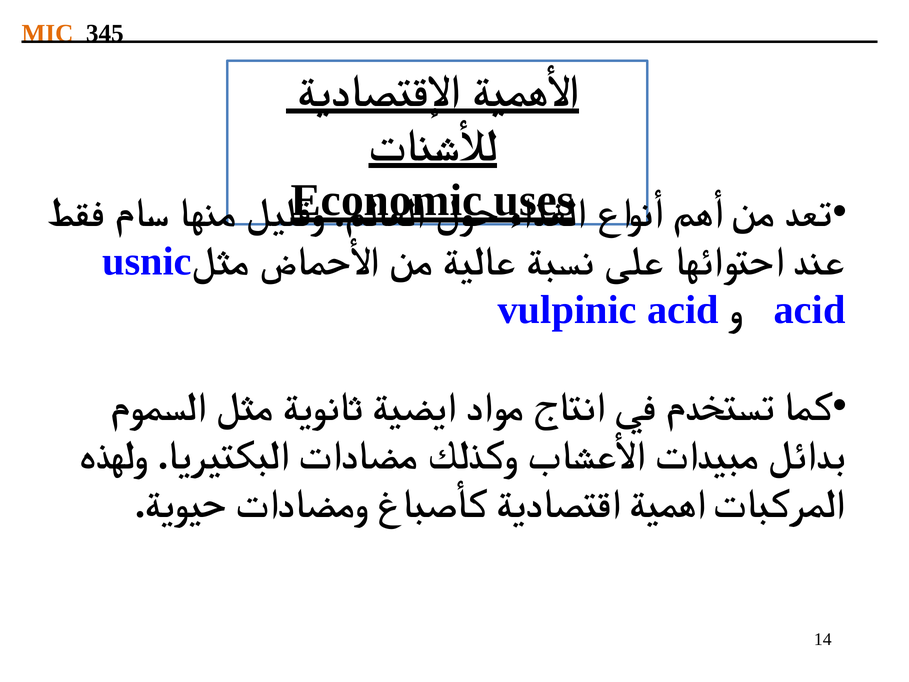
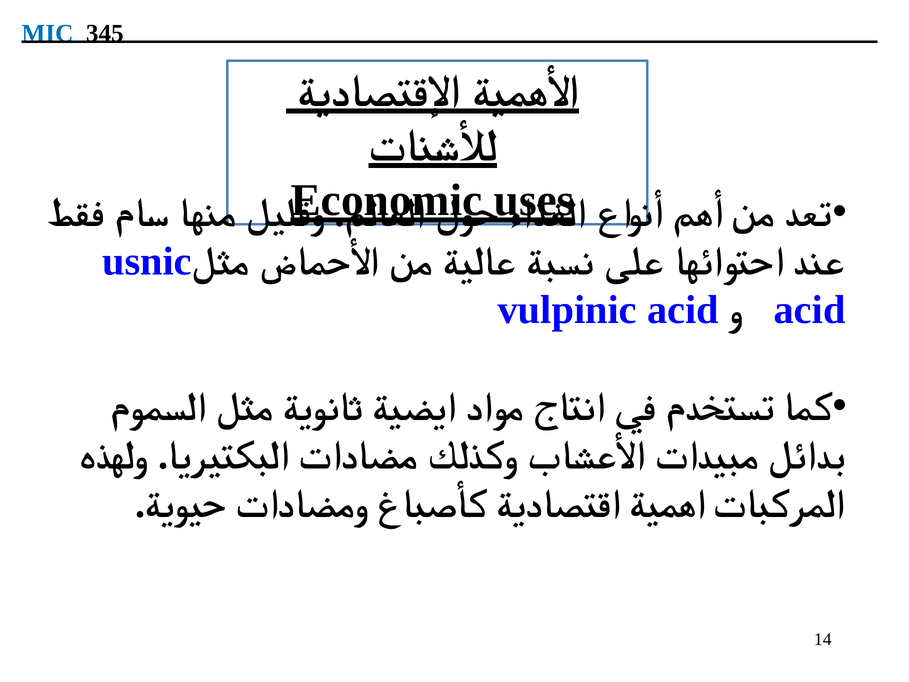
MIC colour: orange -> blue
